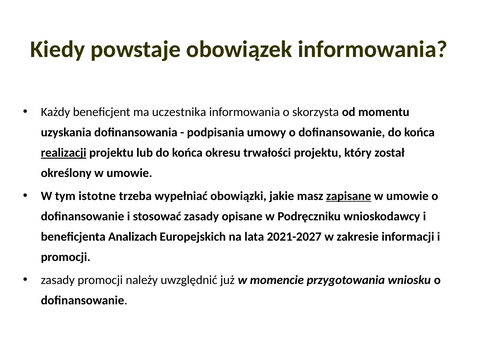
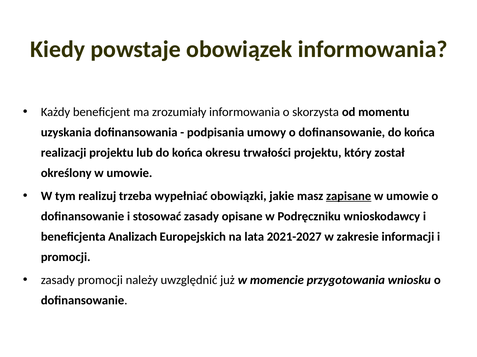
uczestnika: uczestnika -> zrozumiały
realizacji underline: present -> none
istotne: istotne -> realizuj
